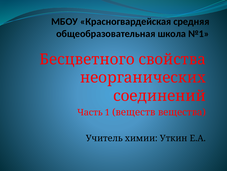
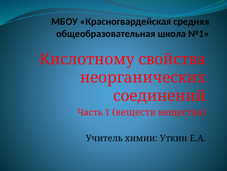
Бесцветного: Бесцветного -> Кислотному
